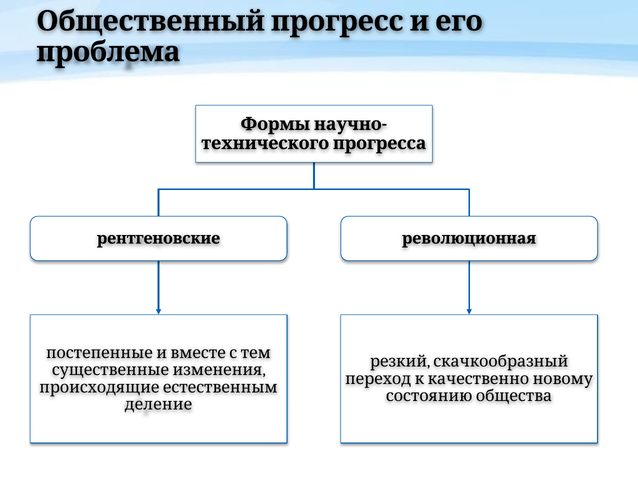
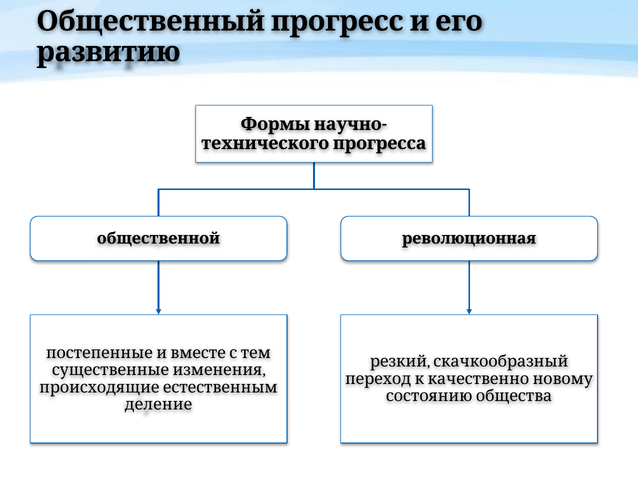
проблема: проблема -> развитию
рентгеновские: рентгеновские -> общественной
